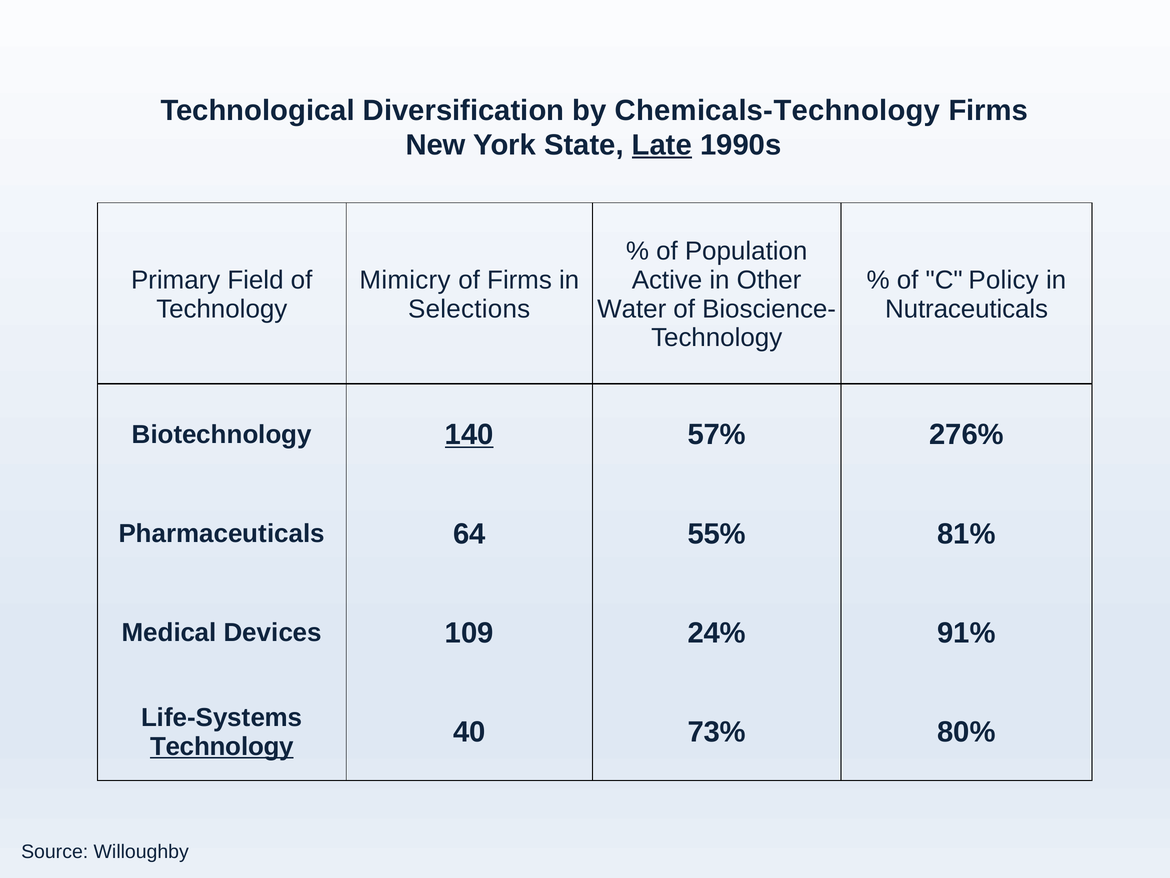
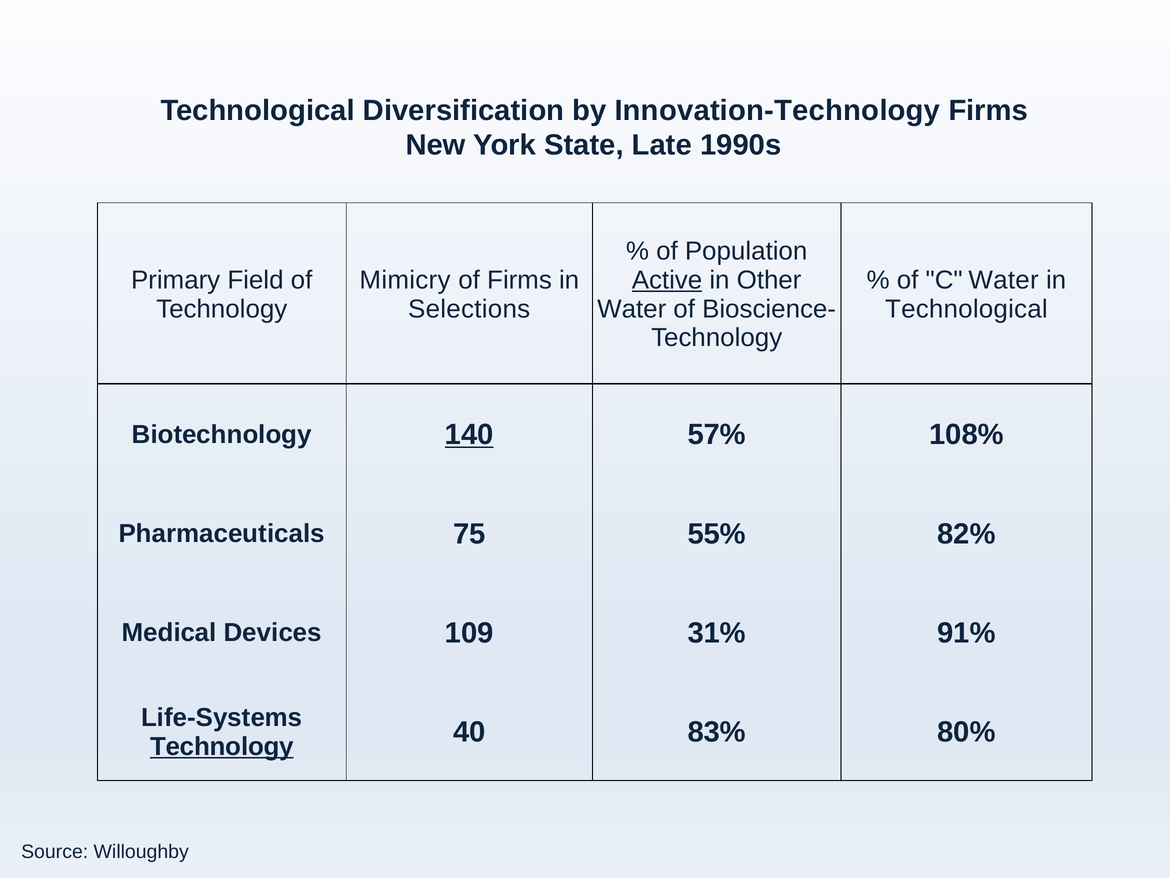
Chemicals-Technology: Chemicals-Technology -> Innovation-Technology
Late underline: present -> none
Active underline: none -> present
C Policy: Policy -> Water
Nutraceuticals at (967, 309): Nutraceuticals -> Technological
276%: 276% -> 108%
64: 64 -> 75
81%: 81% -> 82%
24%: 24% -> 31%
73%: 73% -> 83%
